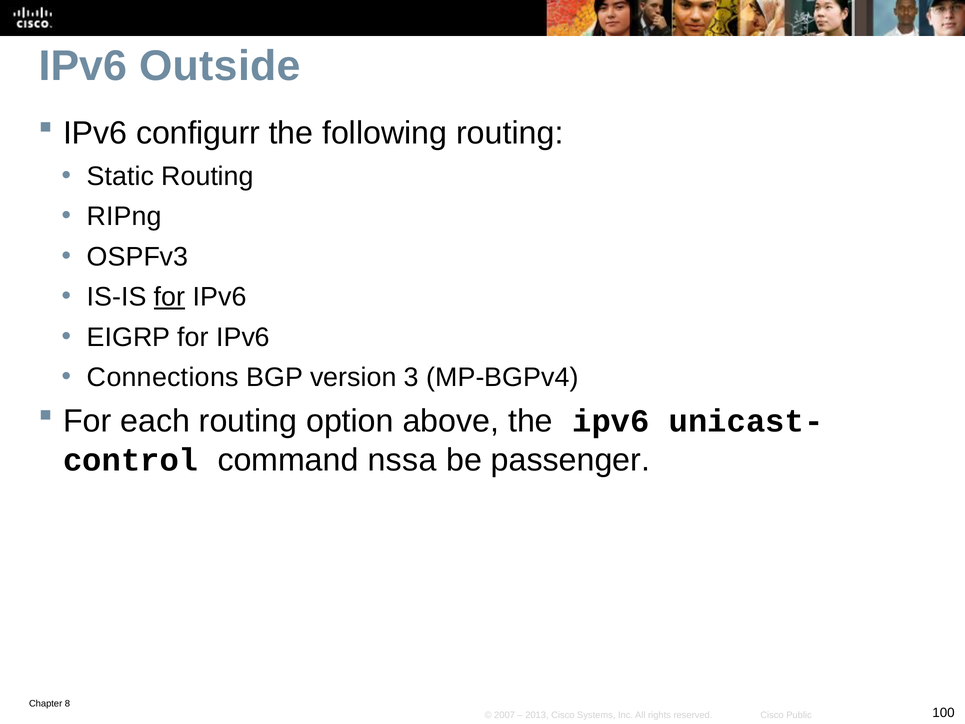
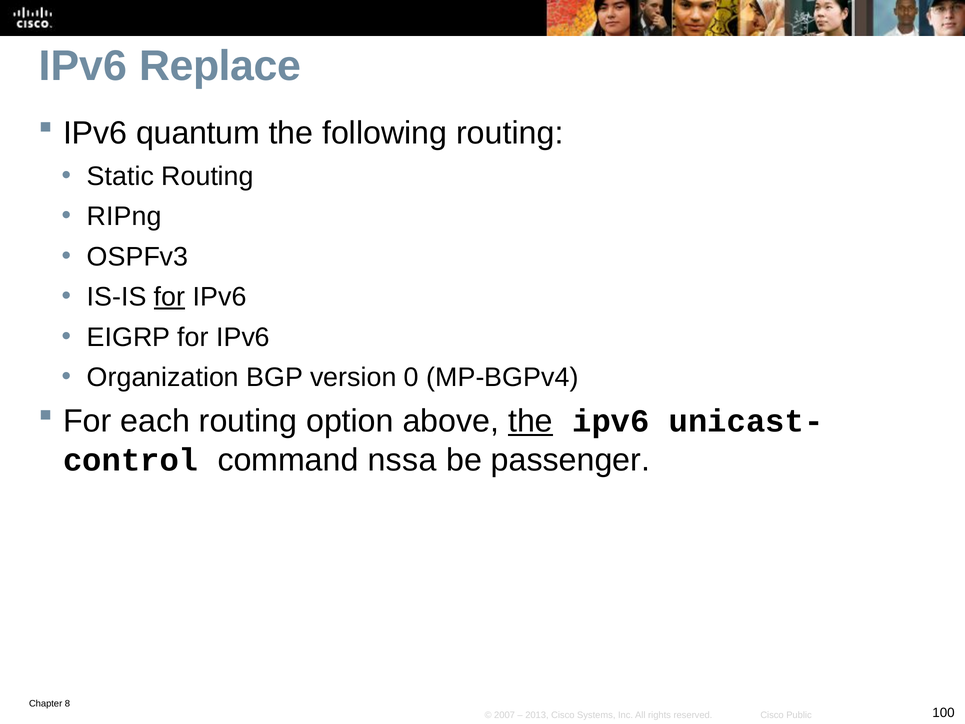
Outside: Outside -> Replace
configurr: configurr -> quantum
Connections: Connections -> Organization
3: 3 -> 0
the at (530, 421) underline: none -> present
